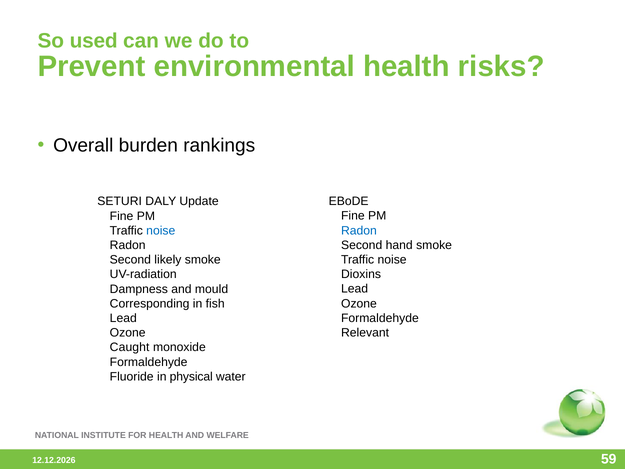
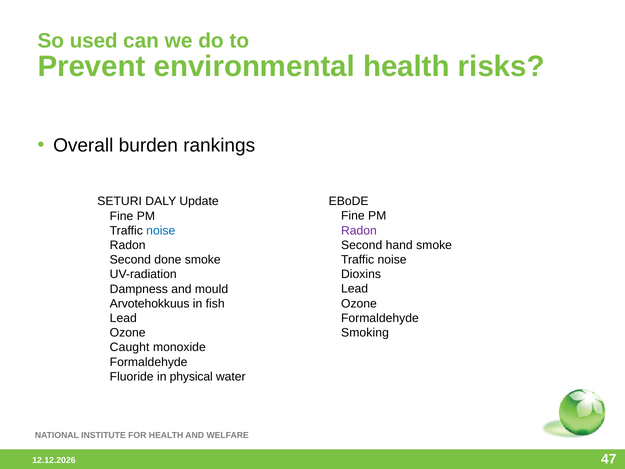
Radon at (359, 230) colour: blue -> purple
likely: likely -> done
Corresponding: Corresponding -> Arvotehokkuus
Relevant: Relevant -> Smoking
59: 59 -> 47
